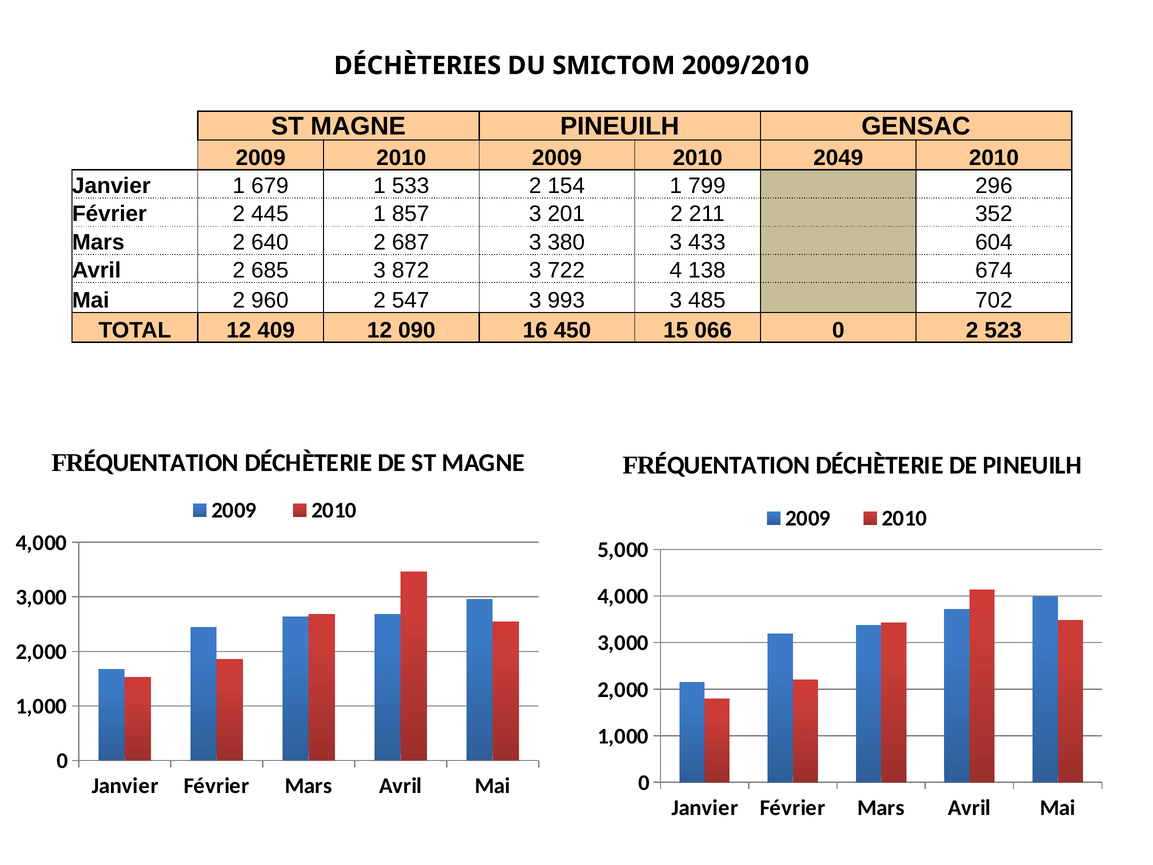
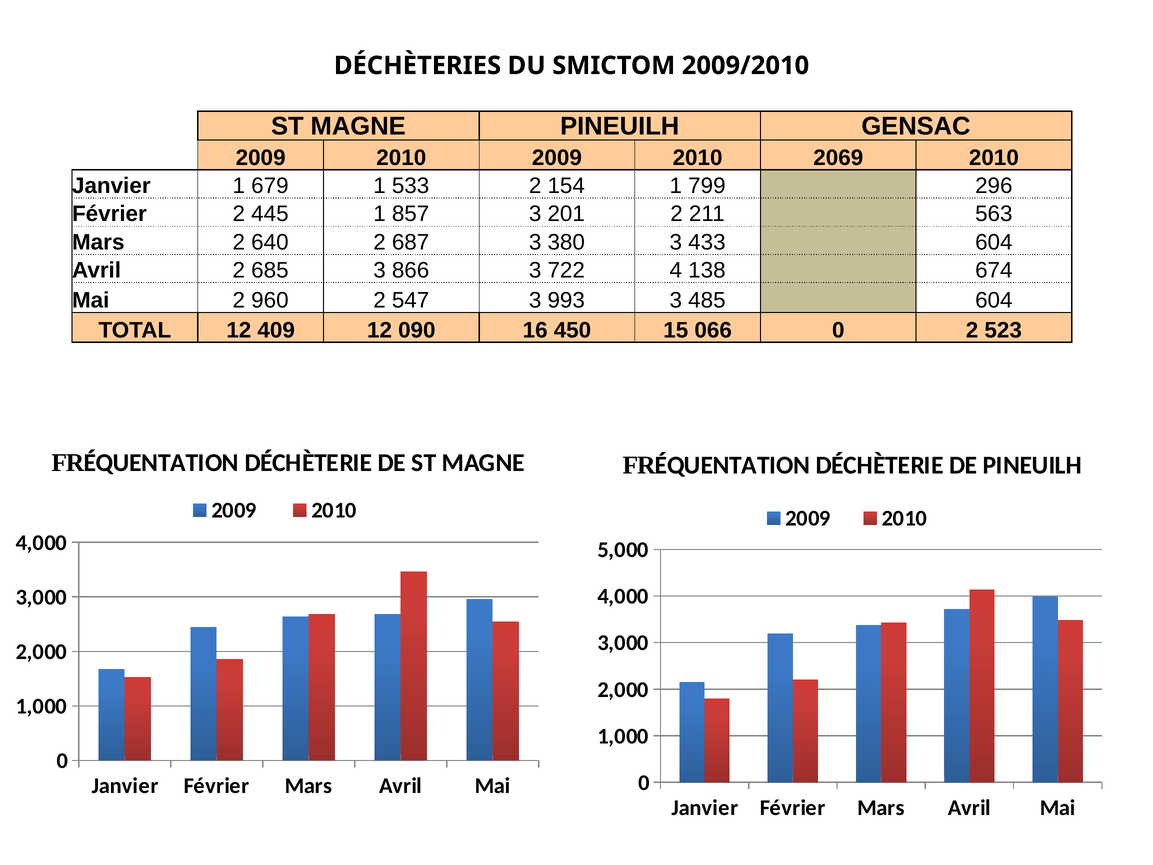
2049: 2049 -> 2069
352: 352 -> 563
872: 872 -> 866
485 702: 702 -> 604
